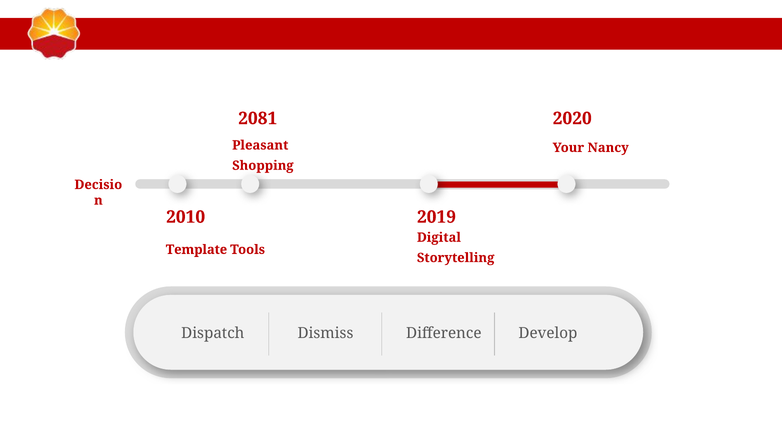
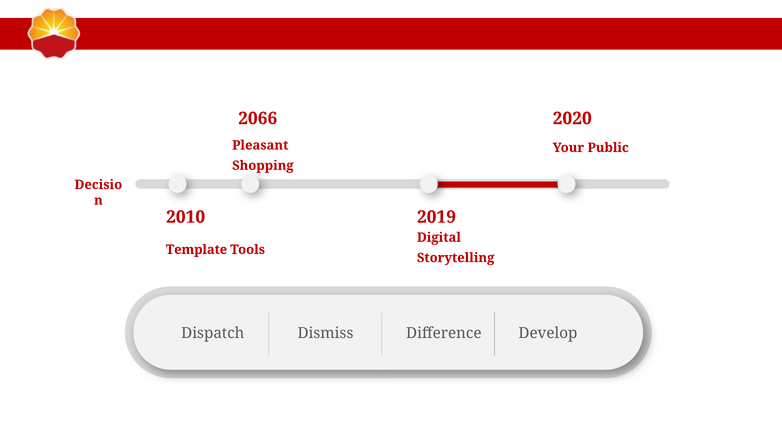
2081: 2081 -> 2066
Nancy: Nancy -> Public
